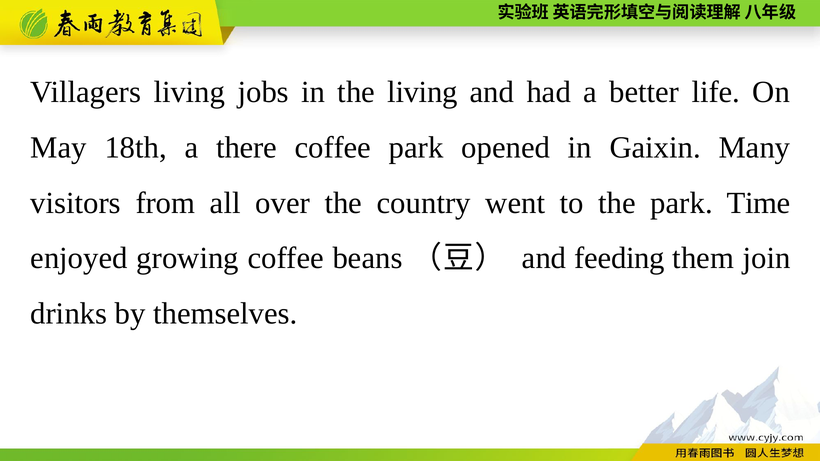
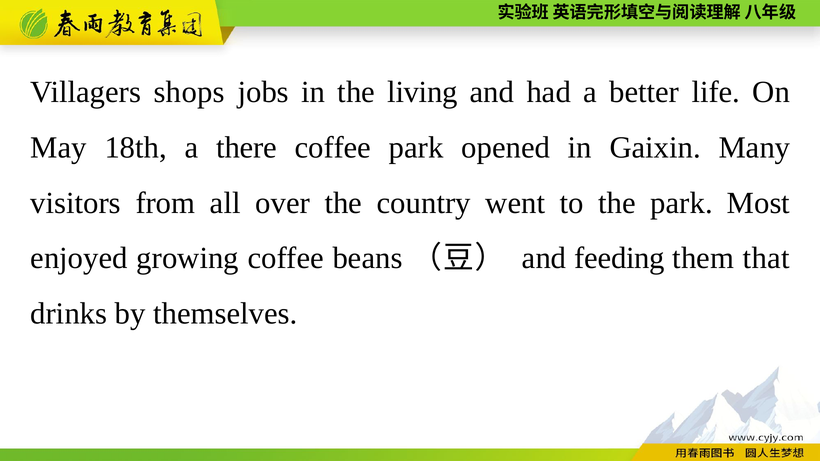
Villagers living: living -> shops
Time: Time -> Most
join: join -> that
